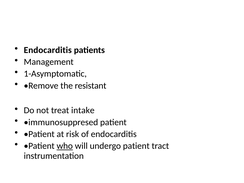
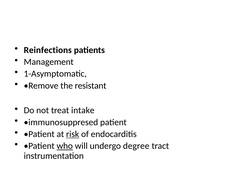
Endocarditis at (48, 50): Endocarditis -> Reinfections
risk underline: none -> present
undergo patient: patient -> degree
